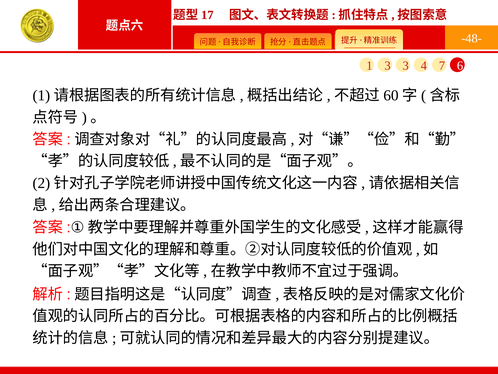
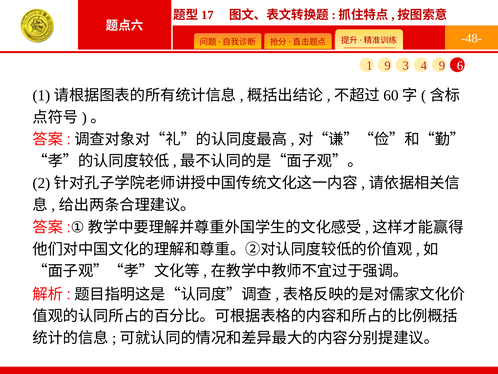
1 3: 3 -> 9
4 7: 7 -> 9
